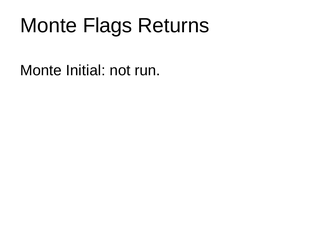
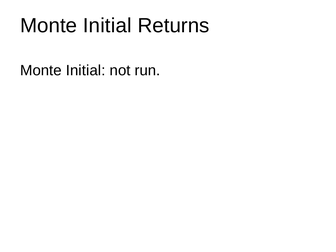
Flags at (107, 26): Flags -> Initial
